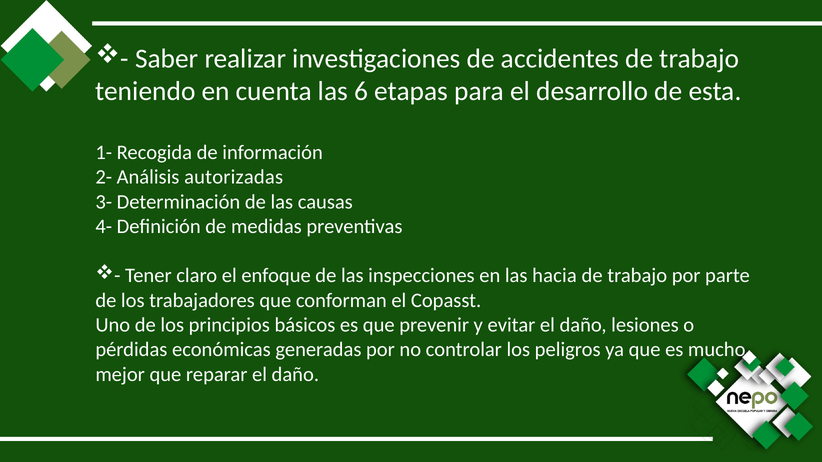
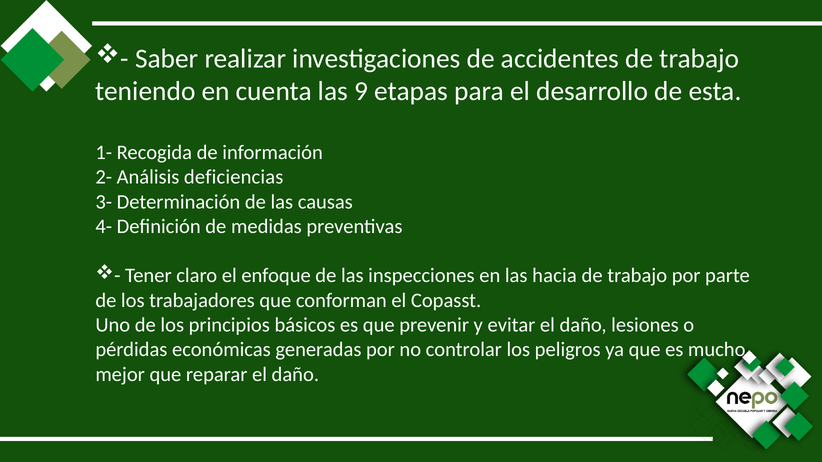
6: 6 -> 9
autorizadas: autorizadas -> deficiencias
